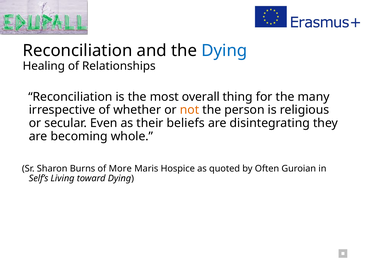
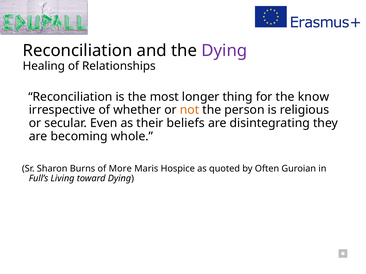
Dying at (224, 51) colour: blue -> purple
overall: overall -> longer
many: many -> know
Self’s: Self’s -> Full’s
